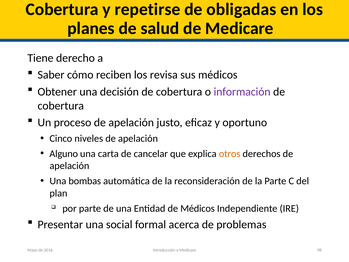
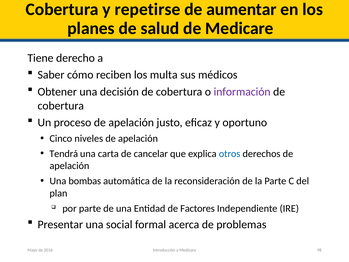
obligadas: obligadas -> aumentar
revisa: revisa -> multa
Alguno: Alguno -> Tendrá
otros colour: orange -> blue
de Médicos: Médicos -> Factores
